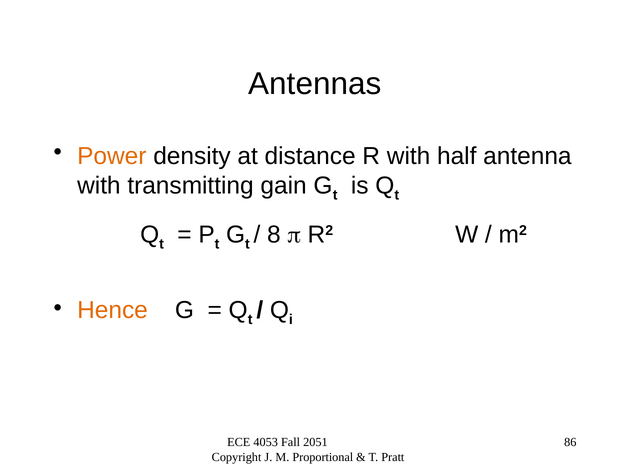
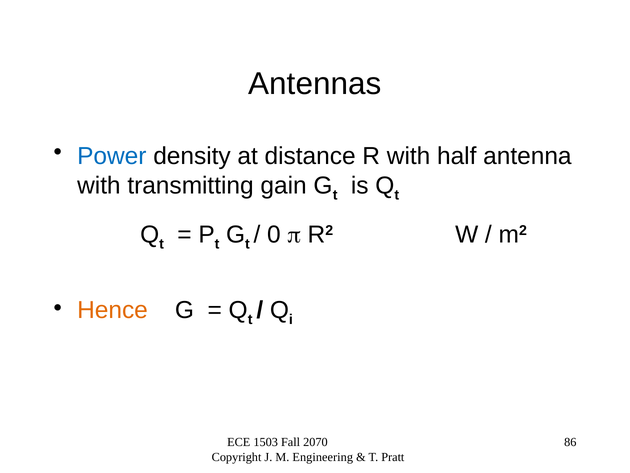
Power colour: orange -> blue
8: 8 -> 0
4053: 4053 -> 1503
2051: 2051 -> 2070
Proportional: Proportional -> Engineering
